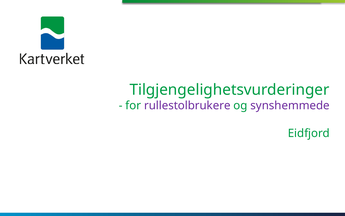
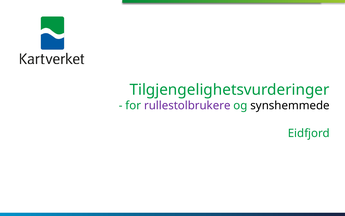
synshemmede colour: purple -> black
